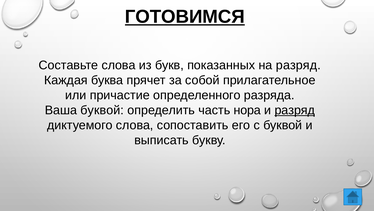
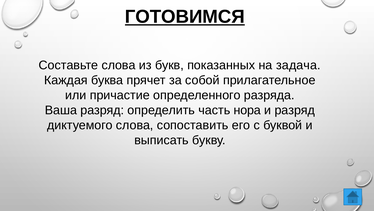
на разряд: разряд -> задача
Ваша буквой: буквой -> разряд
разряд at (295, 110) underline: present -> none
